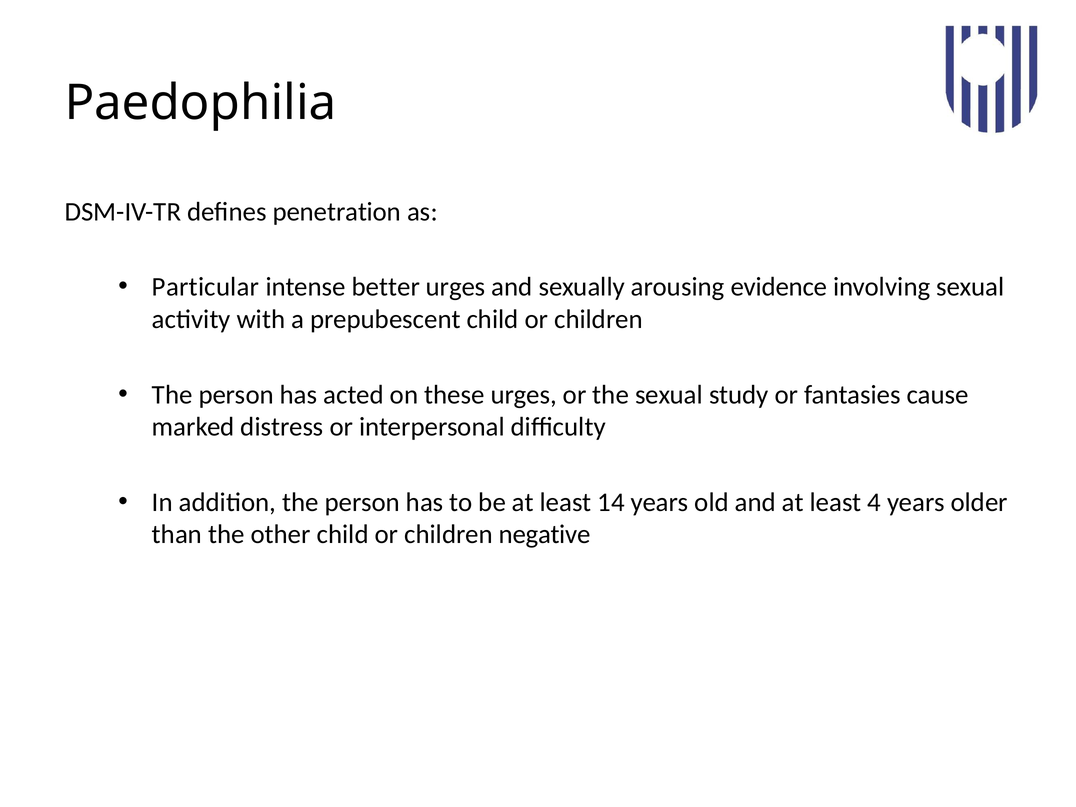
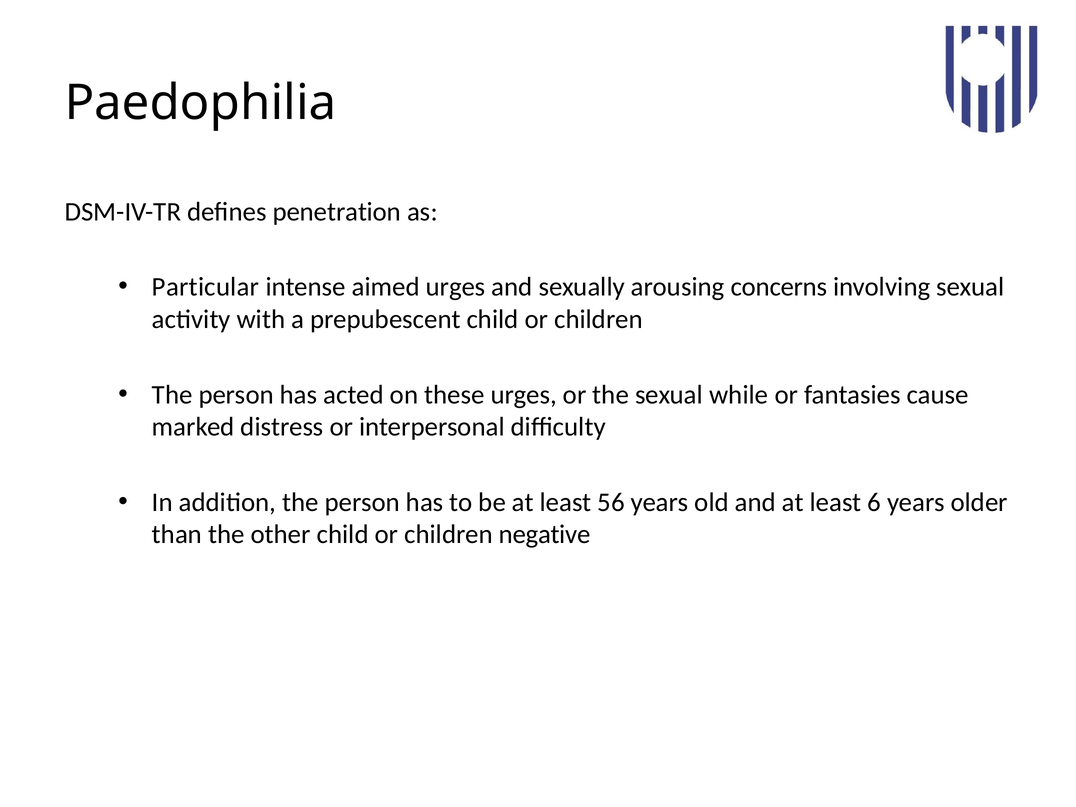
better: better -> aimed
evidence: evidence -> concerns
study: study -> while
14: 14 -> 56
4: 4 -> 6
